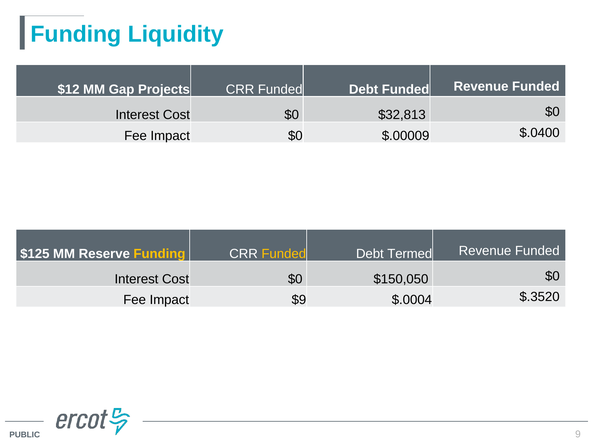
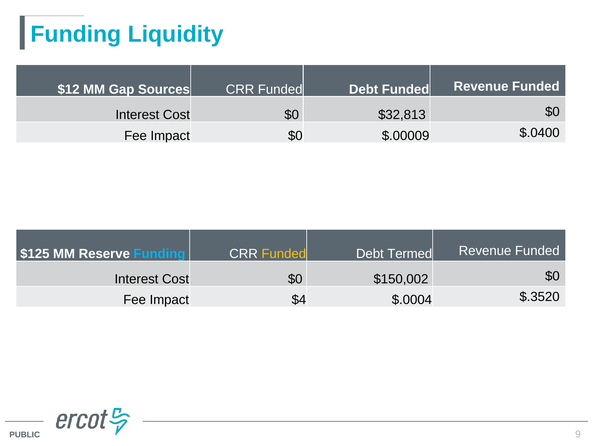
Projects: Projects -> Sources
Funding at (159, 254) colour: yellow -> light blue
$150,050: $150,050 -> $150,002
$9: $9 -> $4
